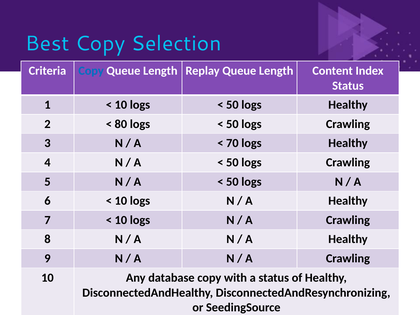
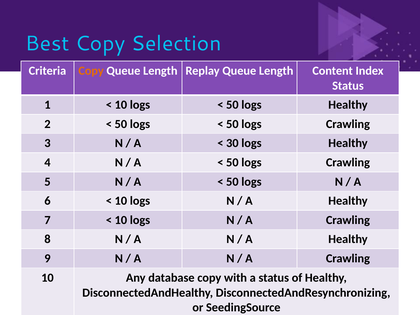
Copy at (91, 71) colour: blue -> orange
80 at (121, 124): 80 -> 50
70: 70 -> 30
